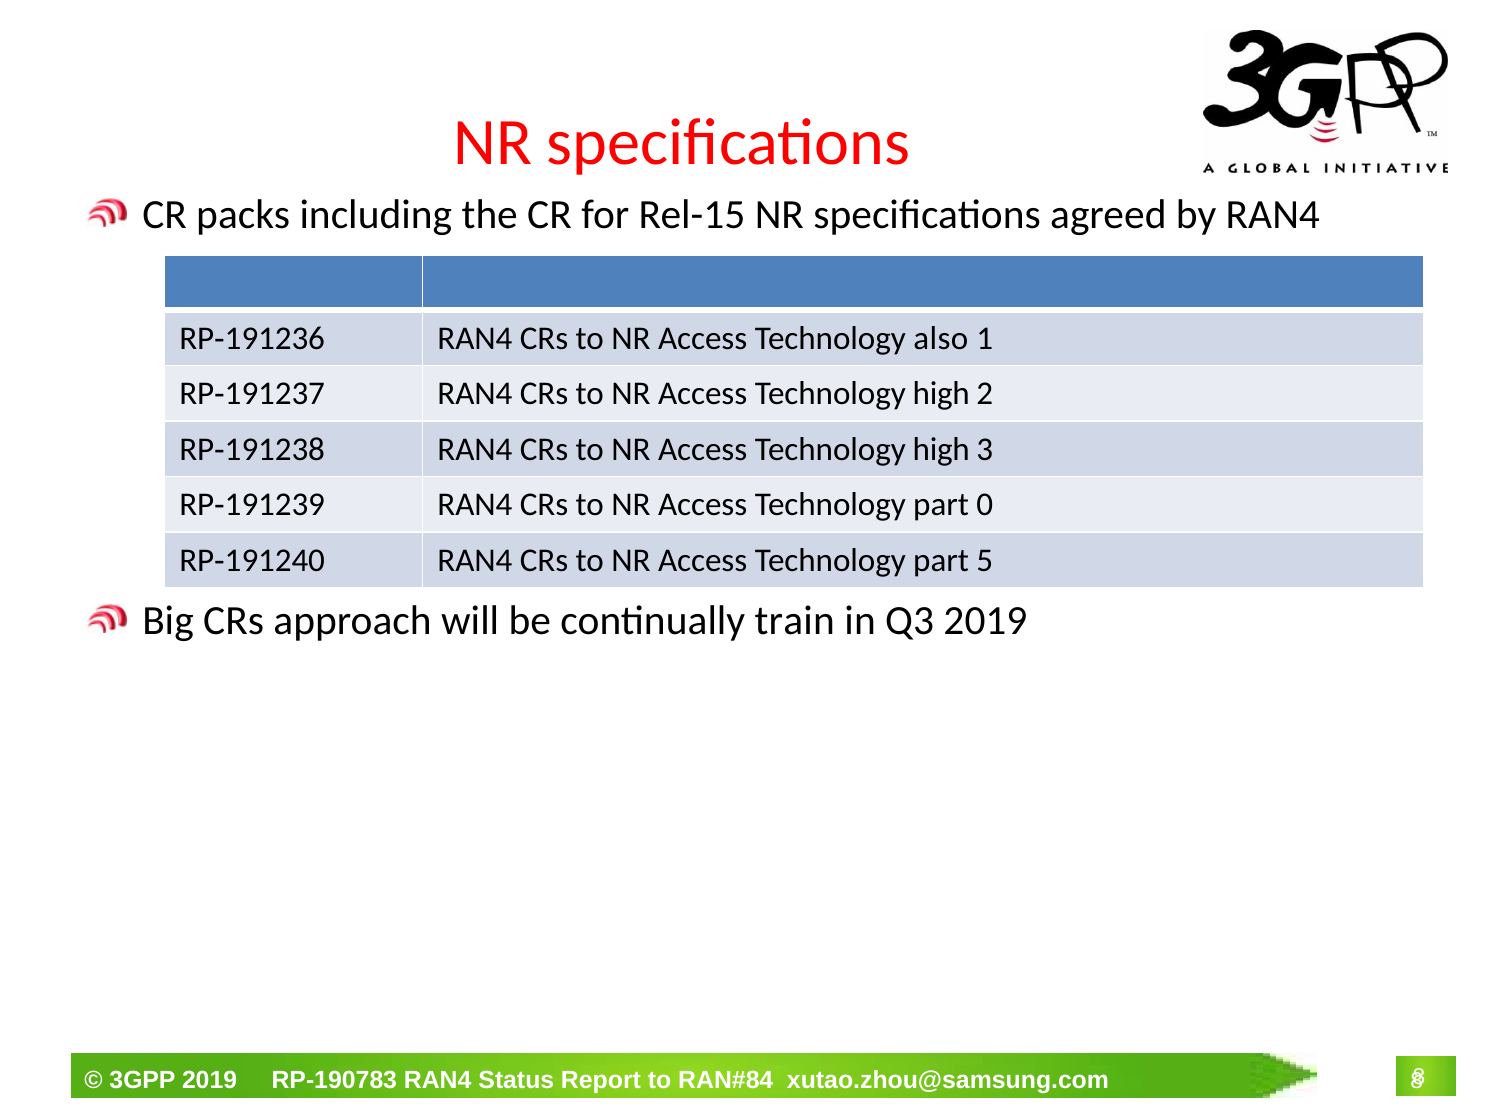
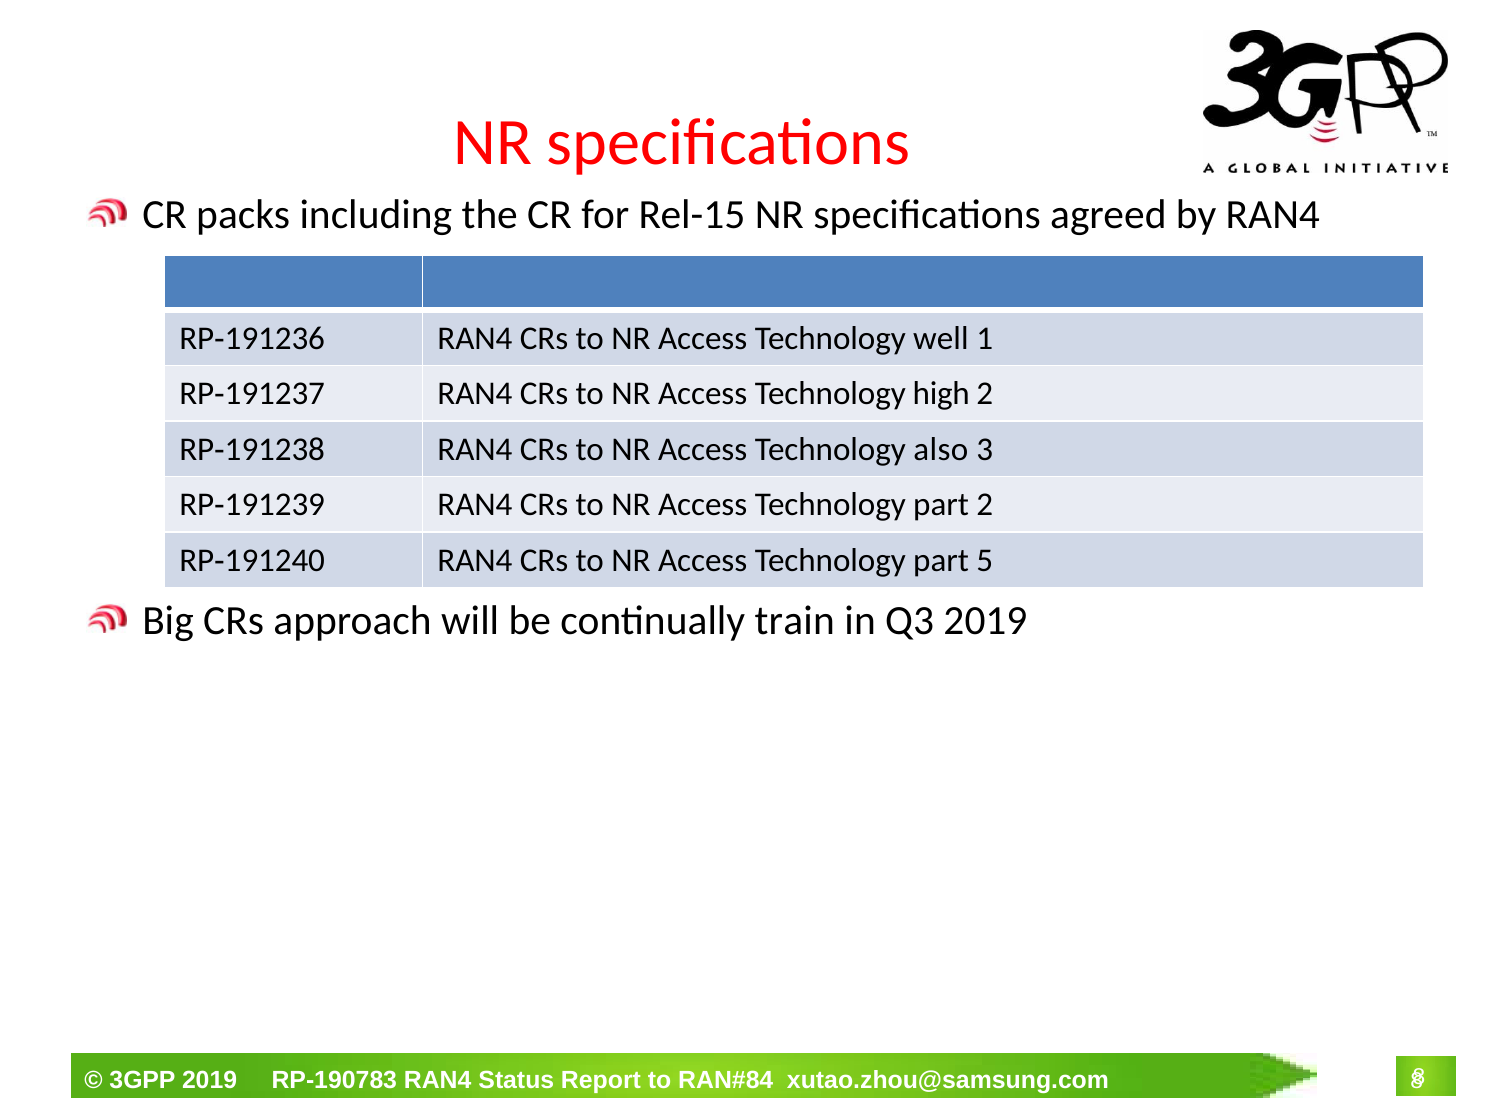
also: also -> well
high at (941, 449): high -> also
part 0: 0 -> 2
